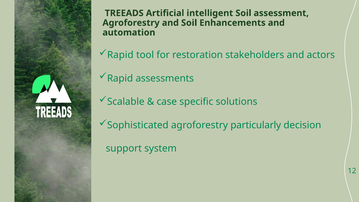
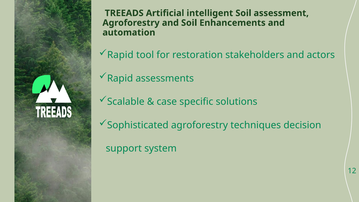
particularly: particularly -> techniques
